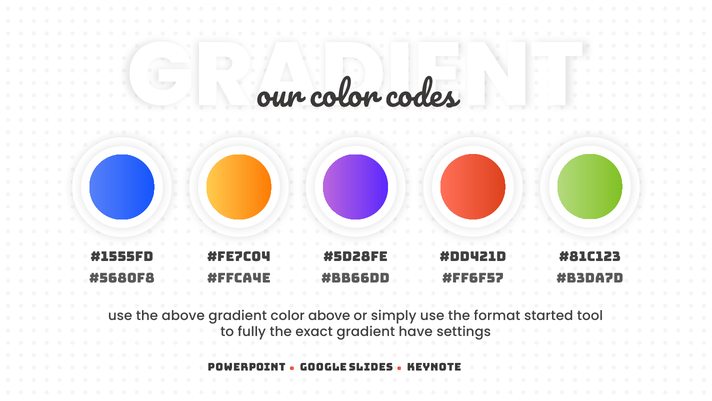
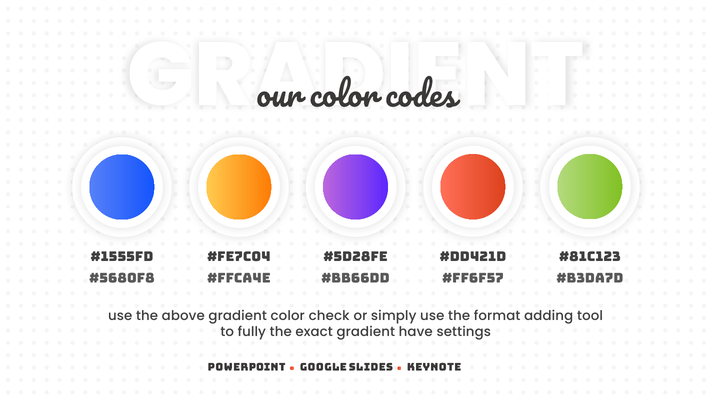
color above: above -> check
started: started -> adding
